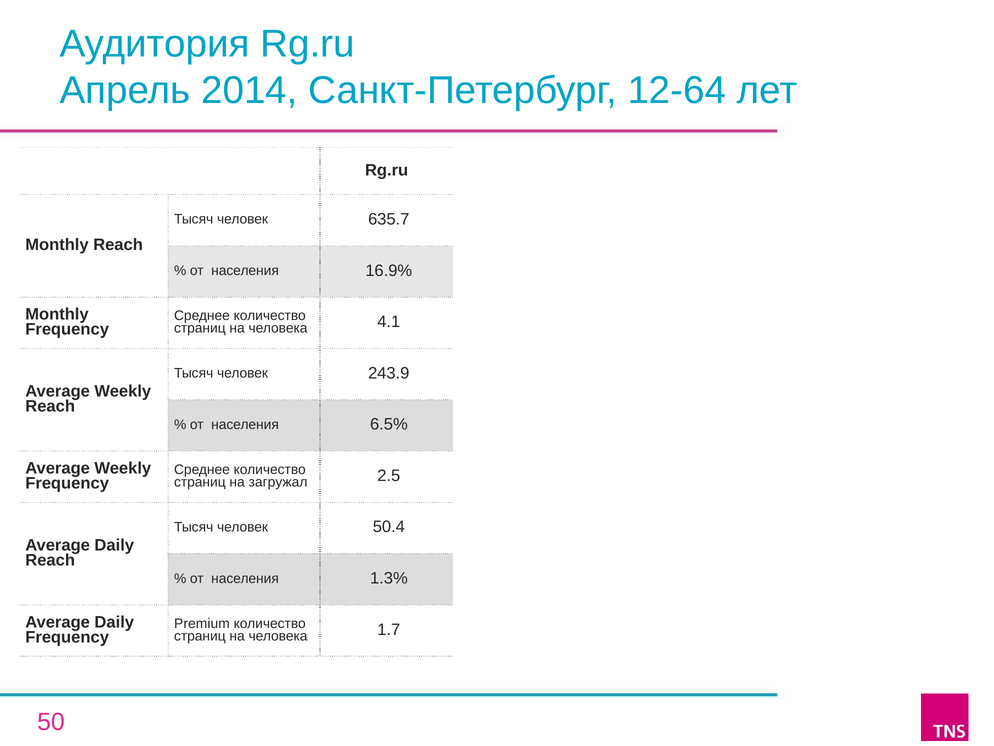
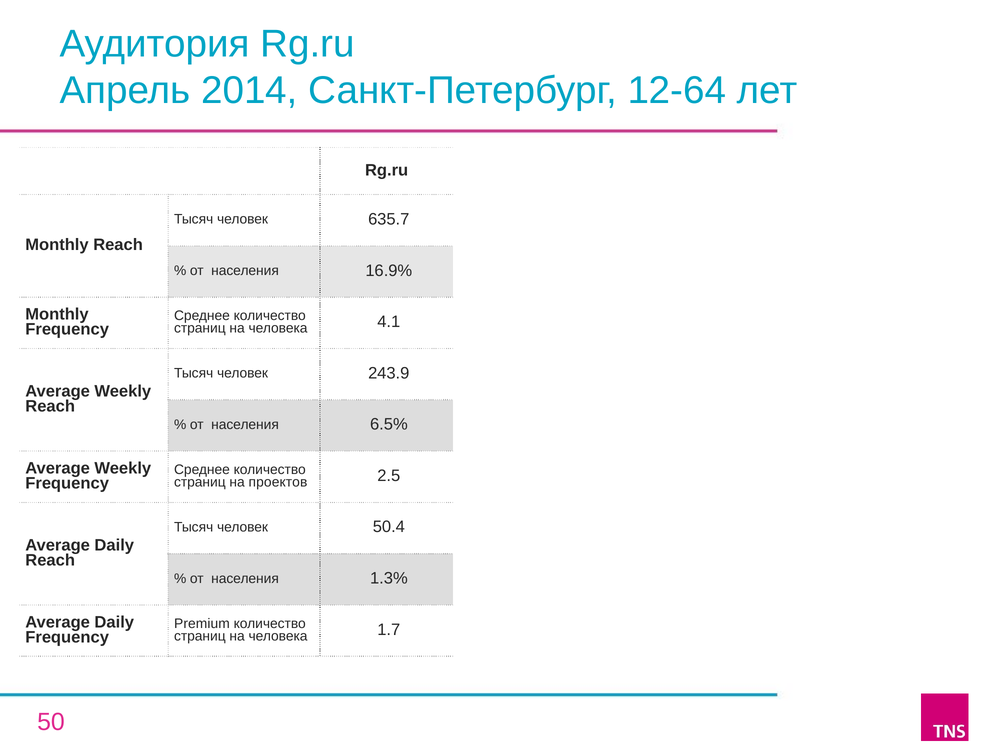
загружал: загружал -> проектов
